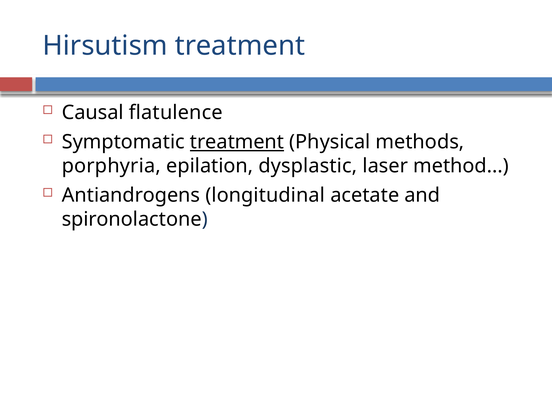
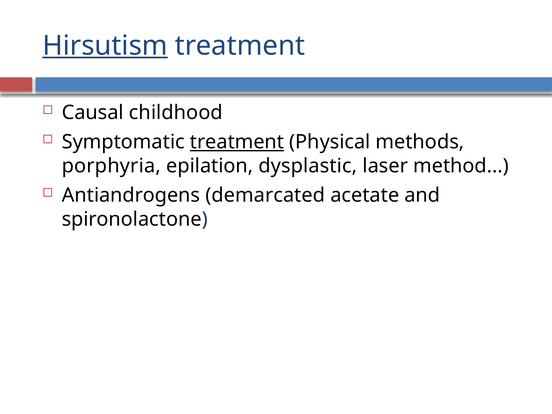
Hirsutism underline: none -> present
flatulence: flatulence -> childhood
longitudinal: longitudinal -> demarcated
